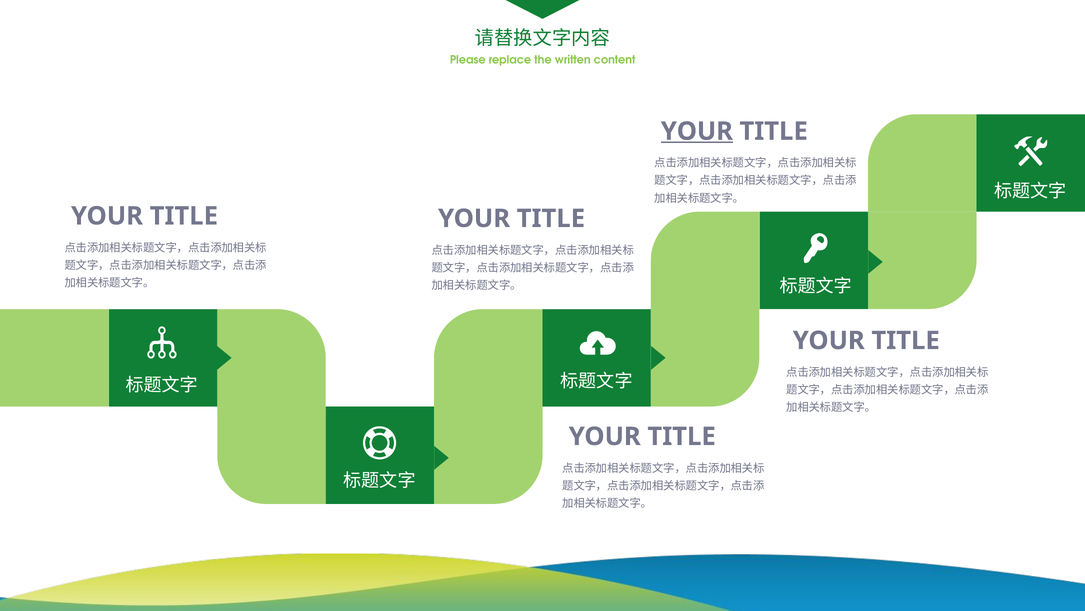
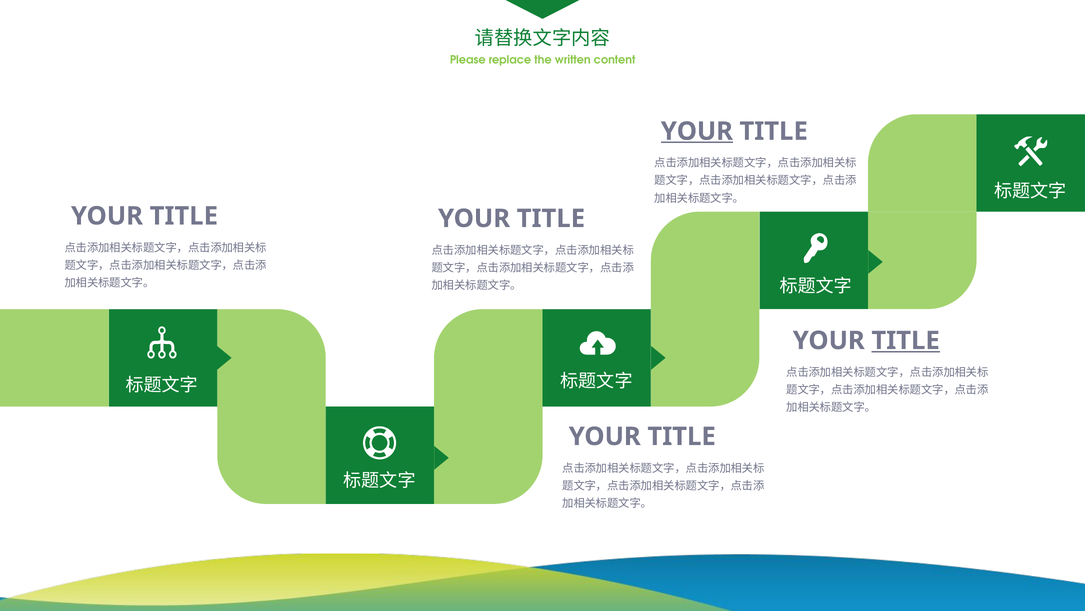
TITLE at (906, 340) underline: none -> present
